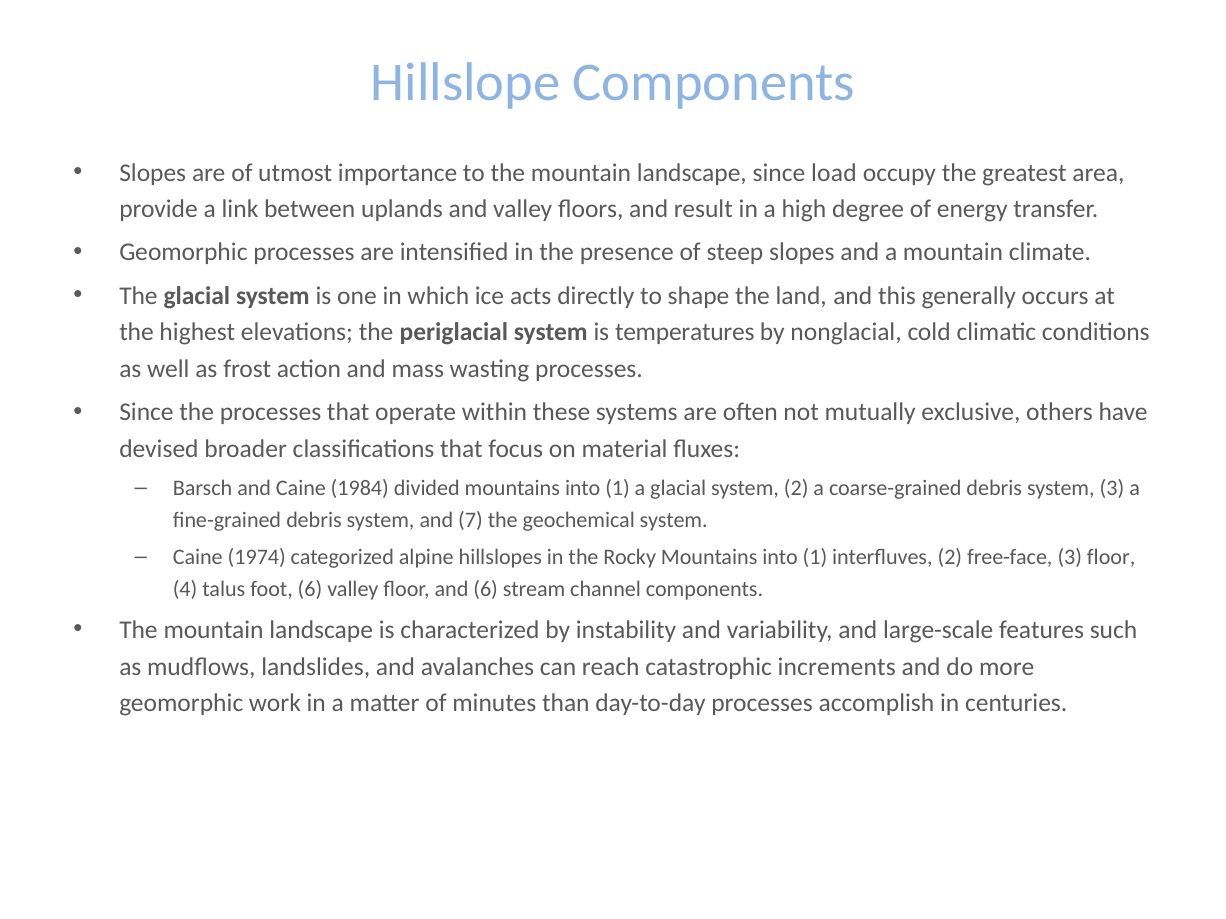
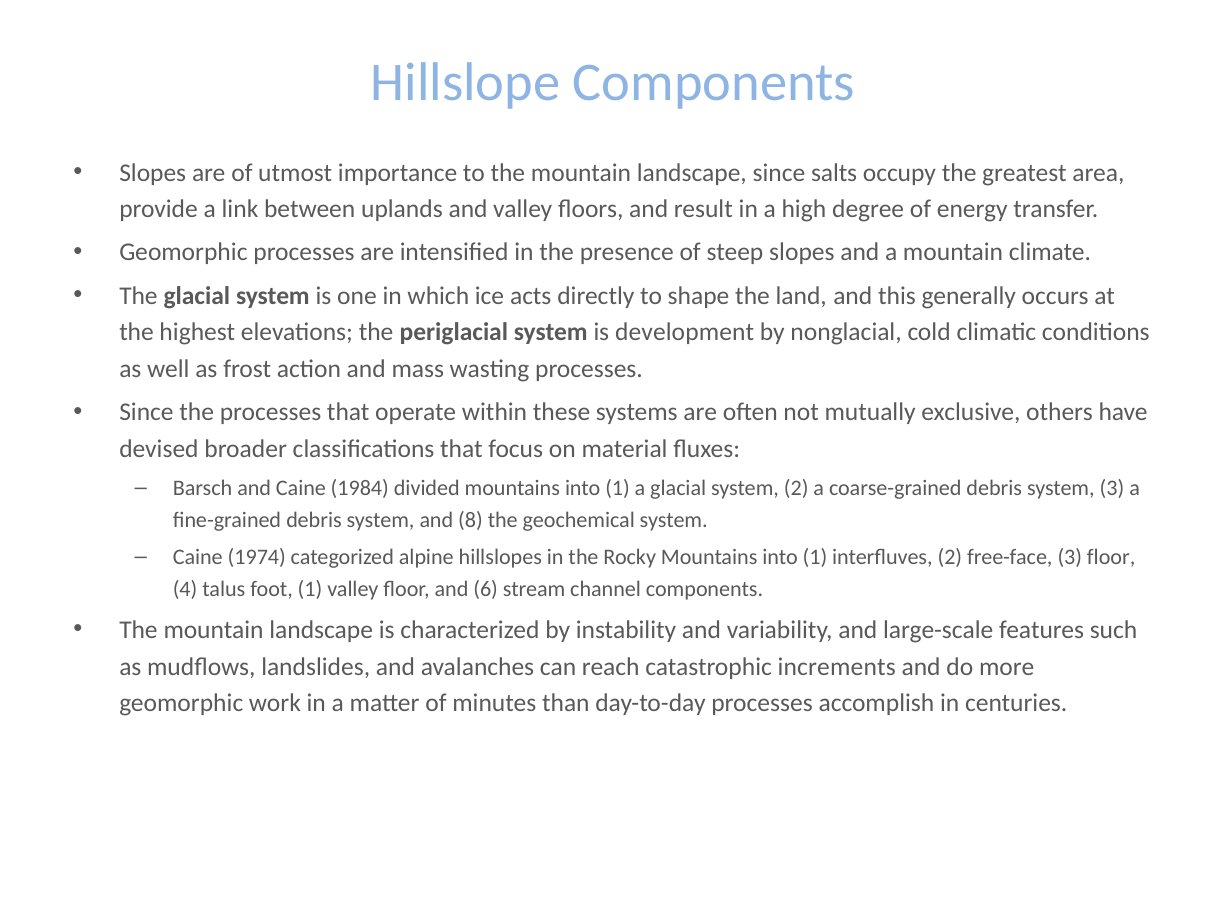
load: load -> salts
temperatures: temperatures -> development
7: 7 -> 8
foot 6: 6 -> 1
